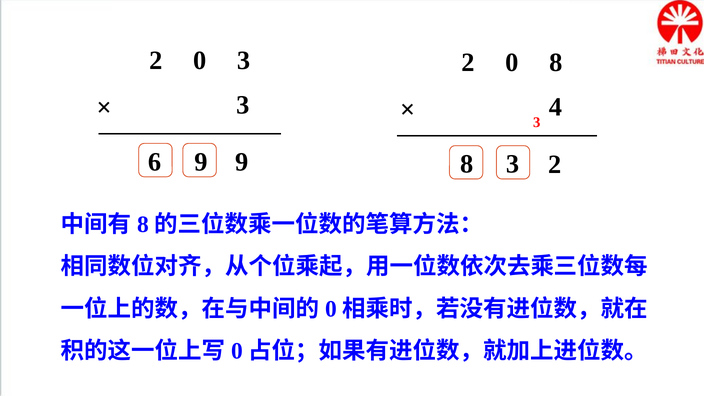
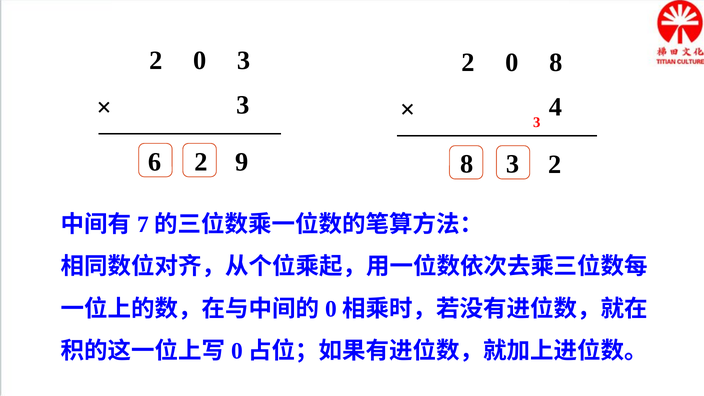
6 9: 9 -> 2
8 at (143, 224): 8 -> 7
